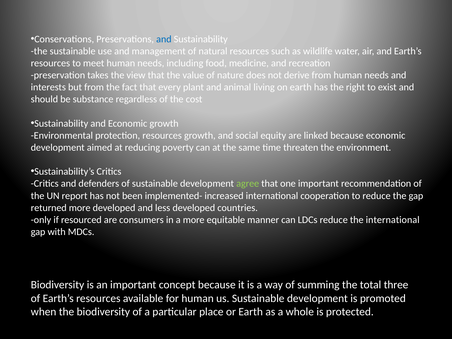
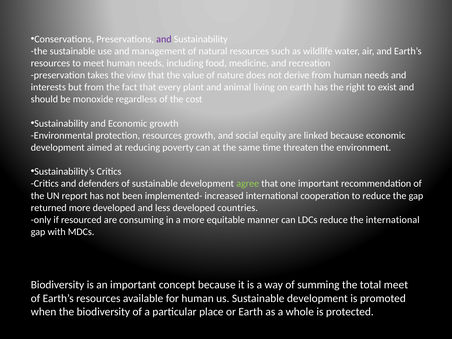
and at (164, 39) colour: blue -> purple
substance: substance -> monoxide
consumers: consumers -> consuming
total three: three -> meet
